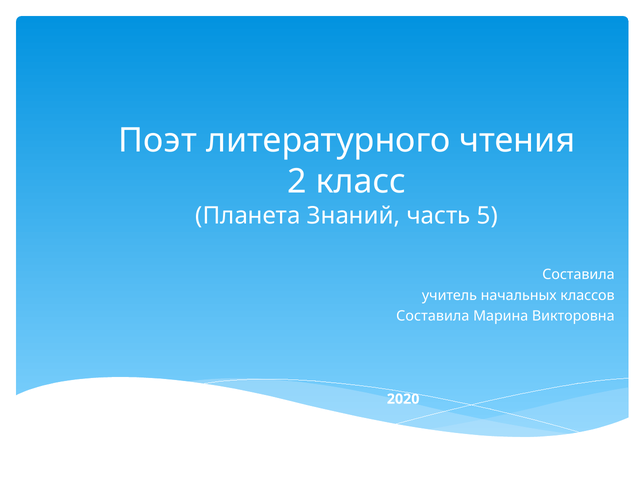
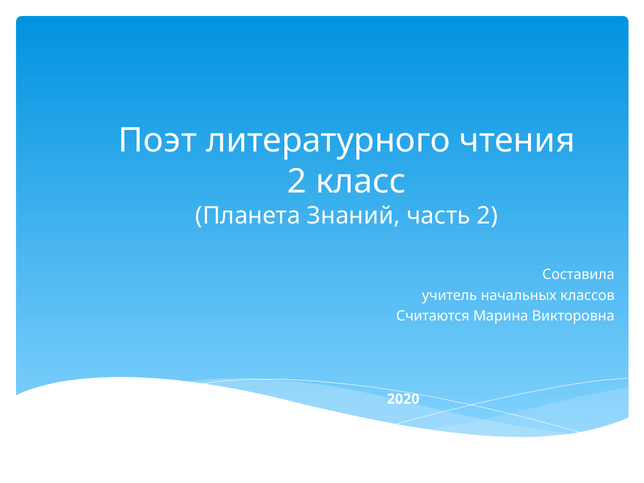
часть 5: 5 -> 2
Составила at (433, 316): Составила -> Считаются
